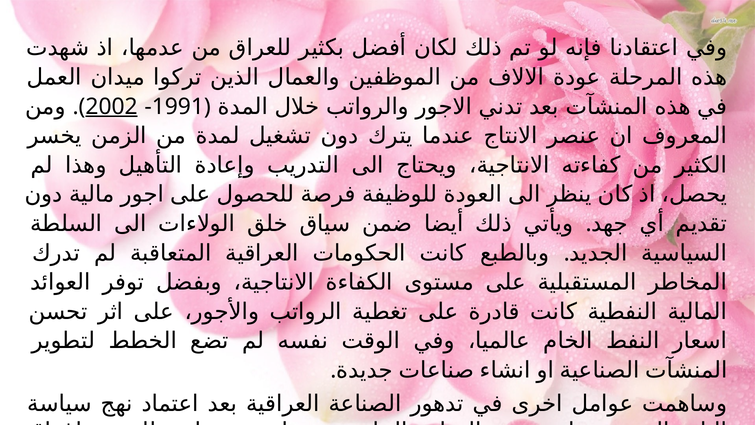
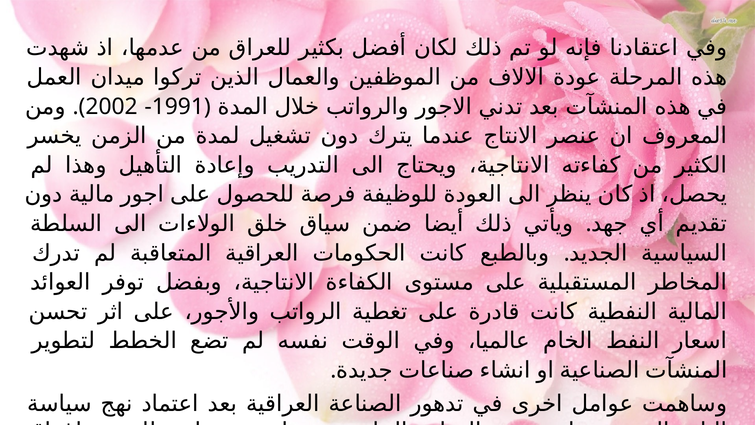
2002 underline: present -> none
